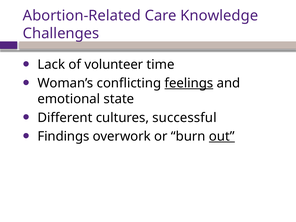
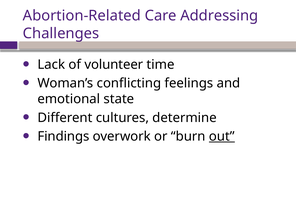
Knowledge: Knowledge -> Addressing
feelings underline: present -> none
successful: successful -> determine
